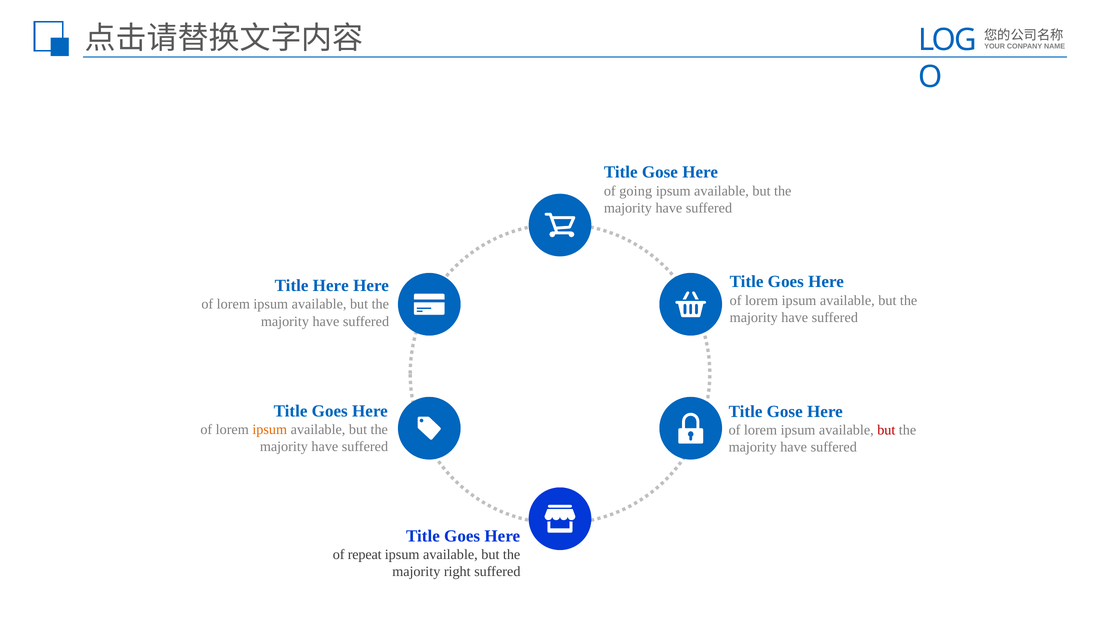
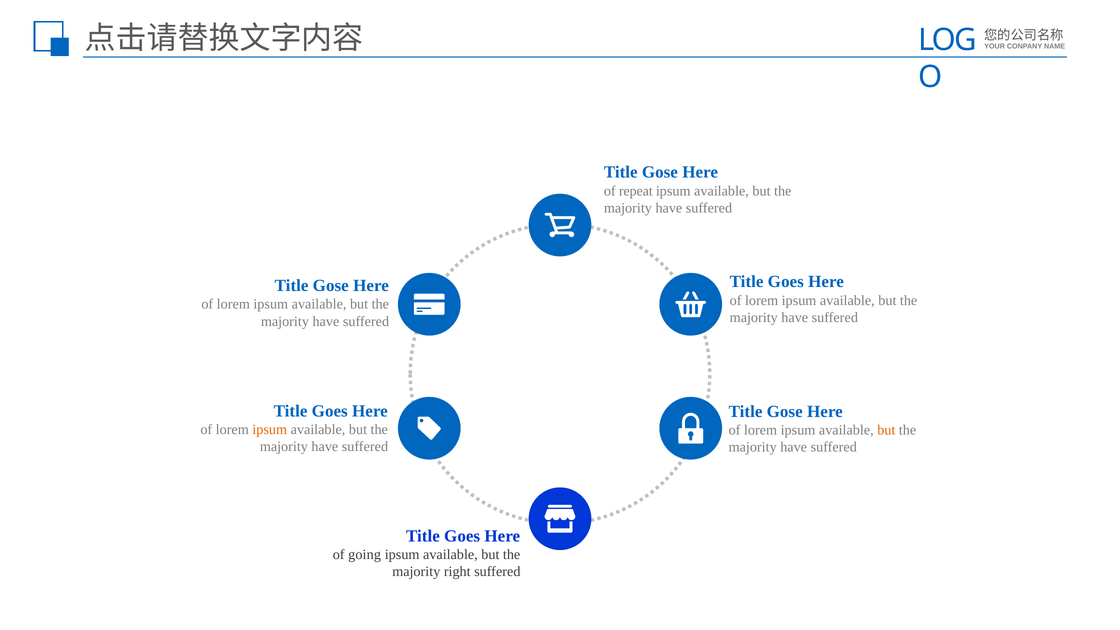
going: going -> repeat
Here at (331, 286): Here -> Gose
but at (886, 430) colour: red -> orange
repeat: repeat -> going
